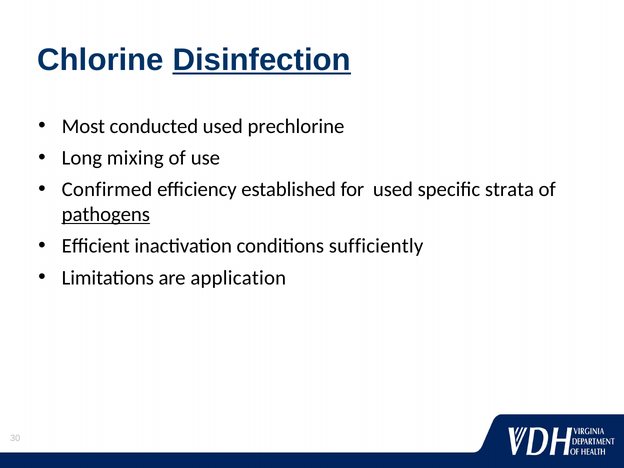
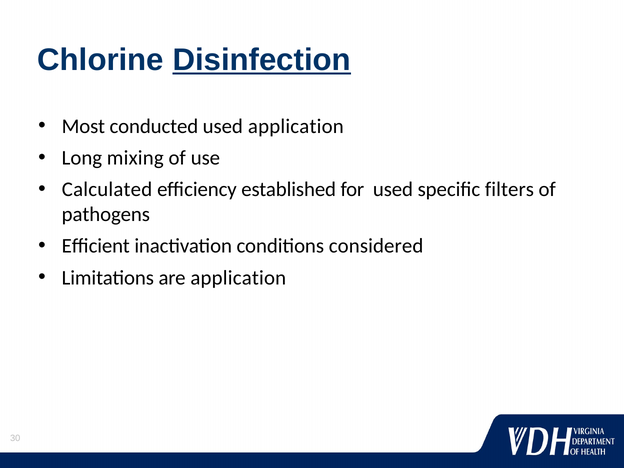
used prechlorine: prechlorine -> application
Confirmed: Confirmed -> Calculated
strata: strata -> filters
pathogens underline: present -> none
sufficiently: sufficiently -> considered
